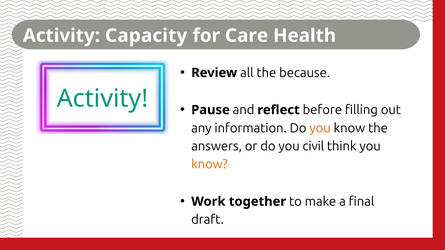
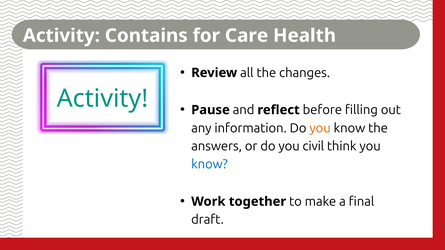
Capacity: Capacity -> Contains
because: because -> changes
know at (209, 165) colour: orange -> blue
